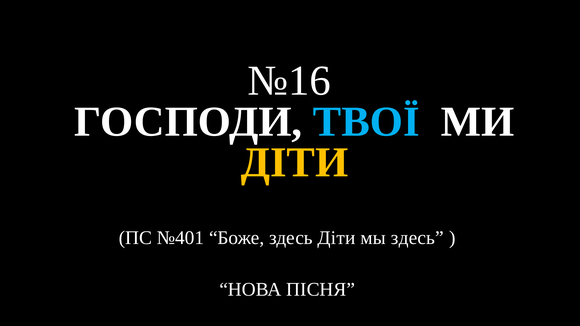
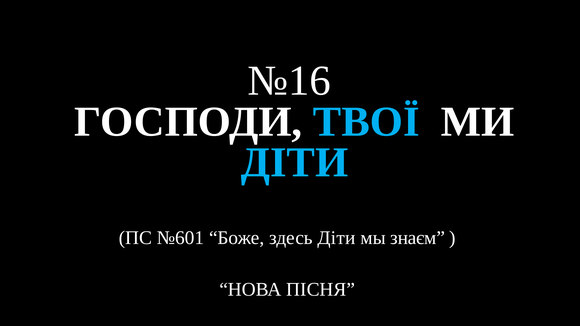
ДІТИ at (294, 163) colour: yellow -> light blue
№401: №401 -> №601
мы здесь: здесь -> знаєм
